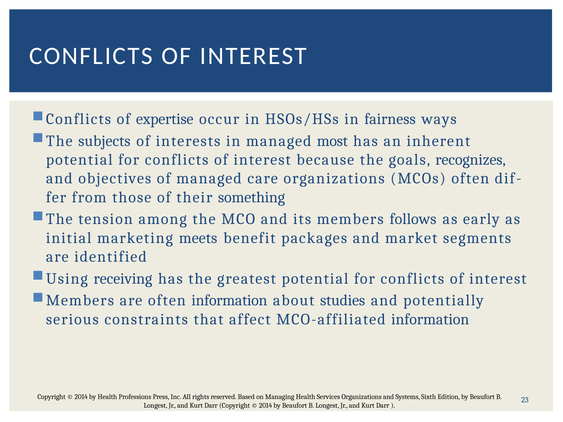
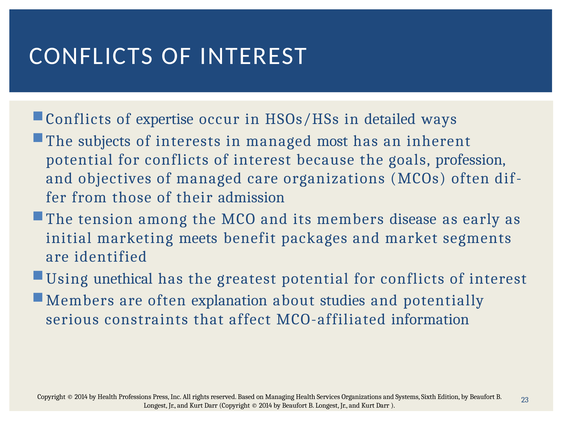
fairness: fairness -> detailed
recognizes: recognizes -> profession
something: something -> admission
follows: follows -> disease
receiving: receiving -> unethical
often information: information -> explanation
